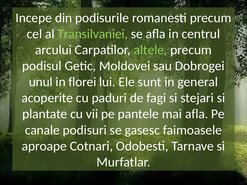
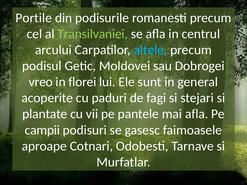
Incepe: Incepe -> Portile
altele colour: light green -> light blue
unul: unul -> vreo
canale: canale -> campii
